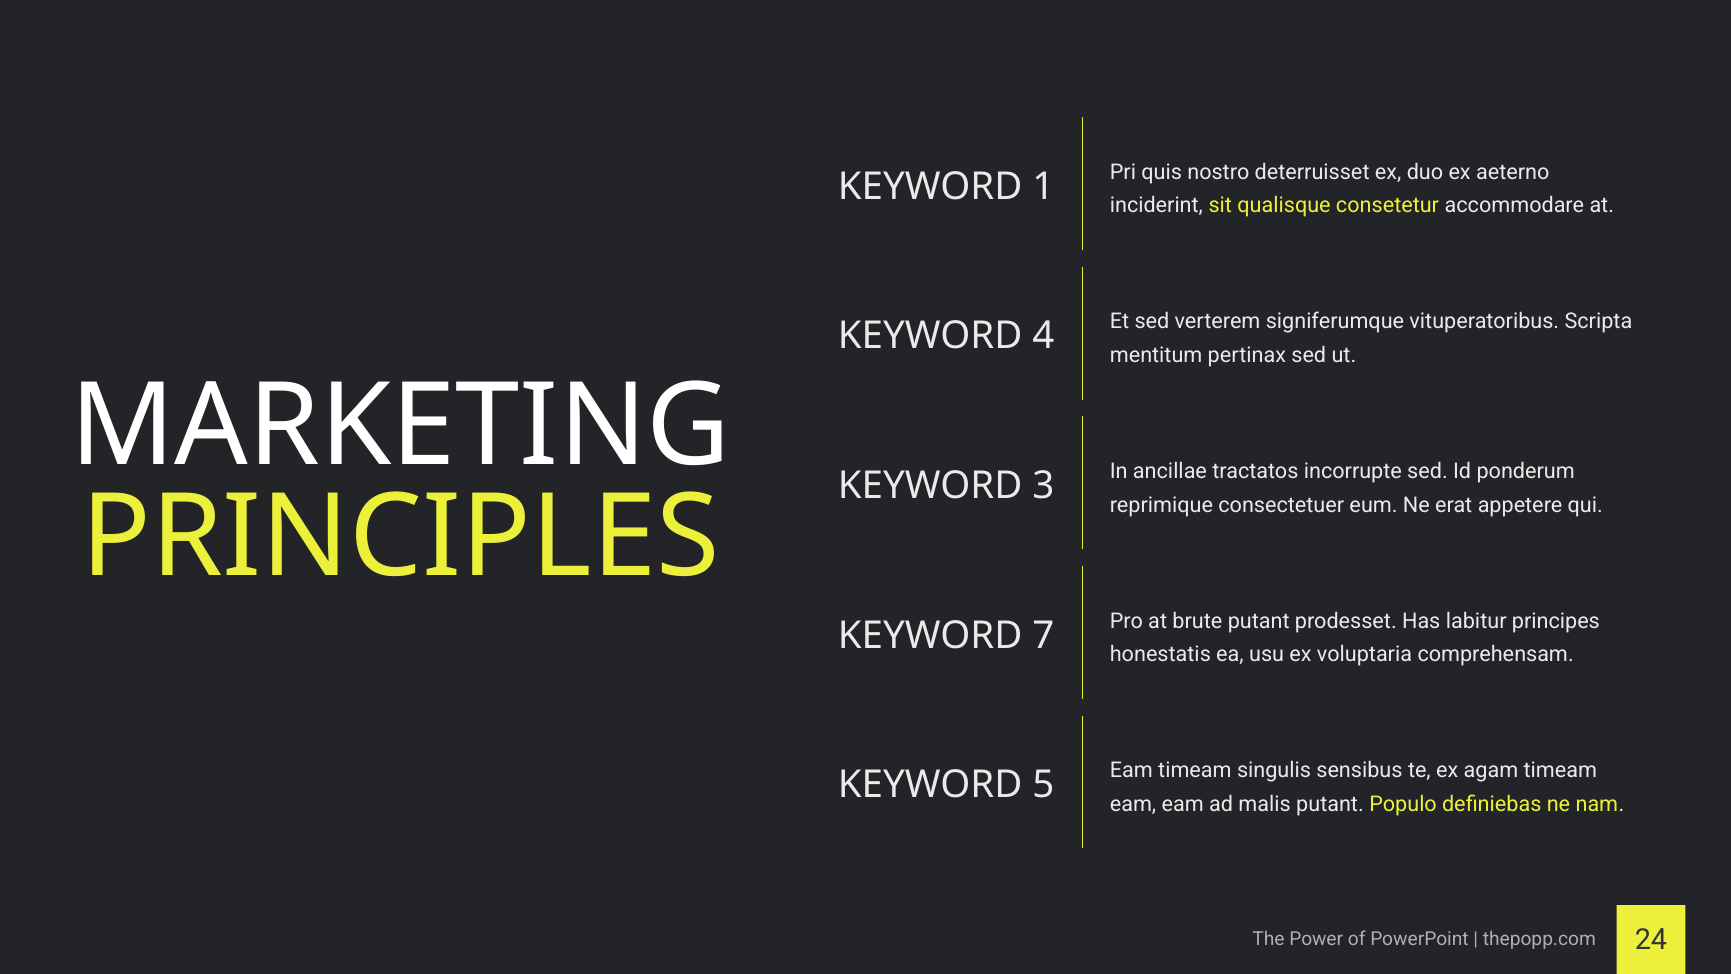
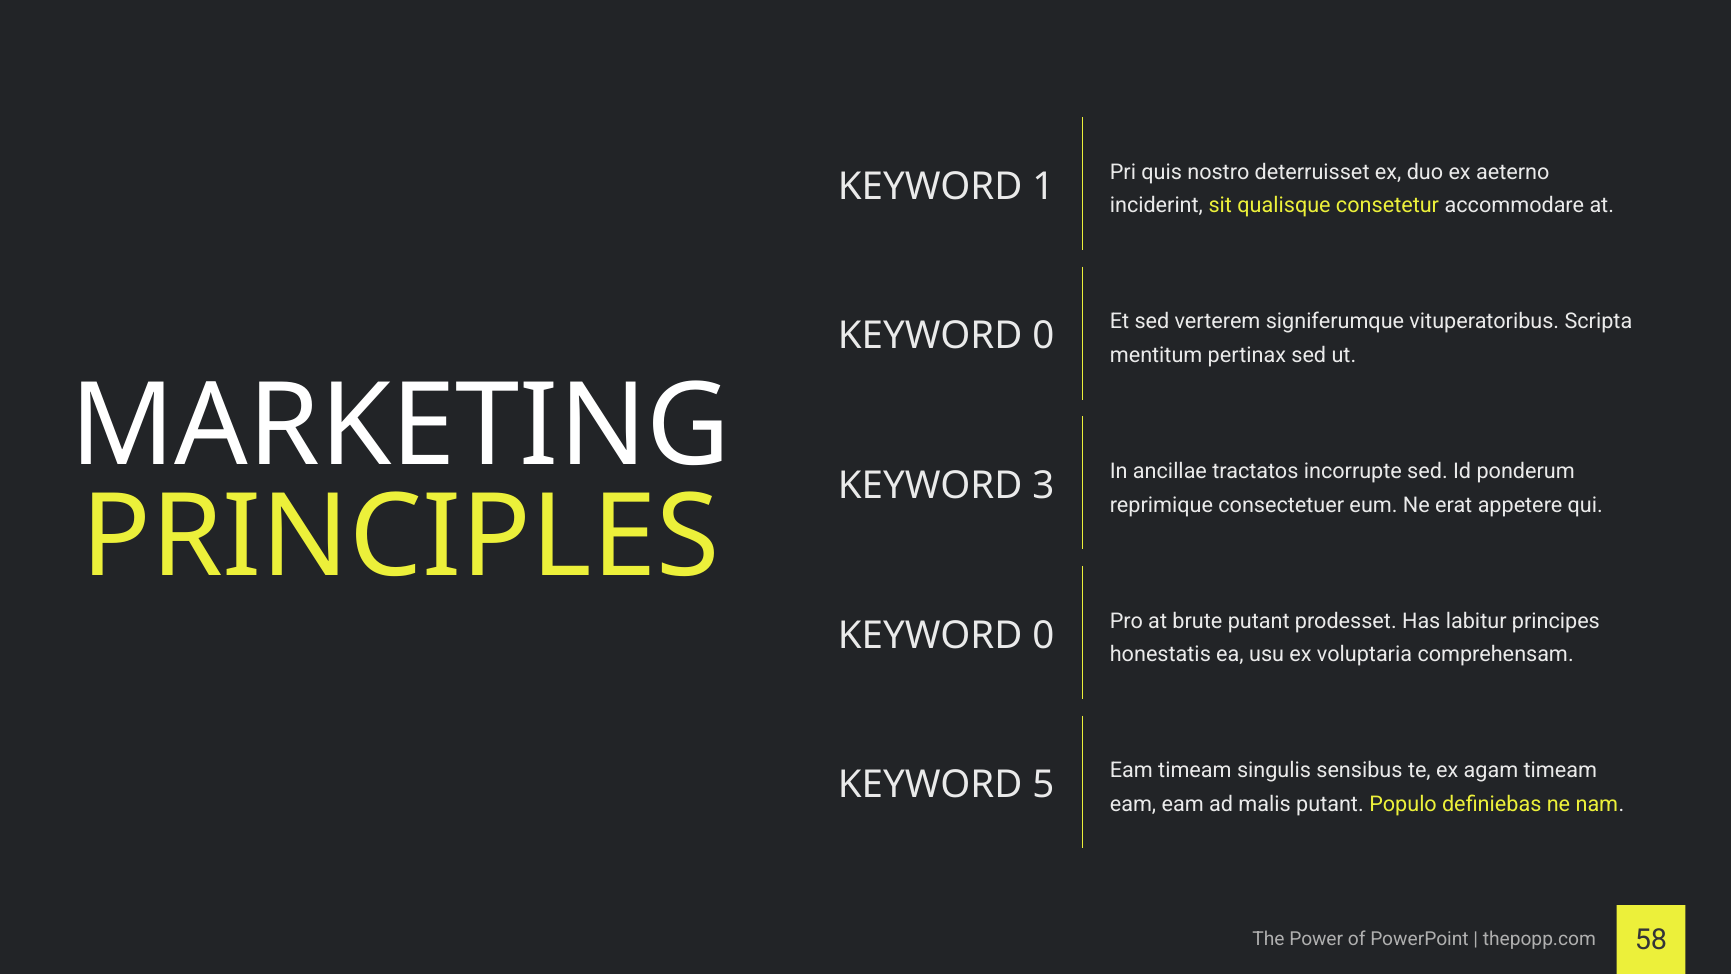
4 at (1043, 336): 4 -> 0
7 at (1043, 635): 7 -> 0
24: 24 -> 58
